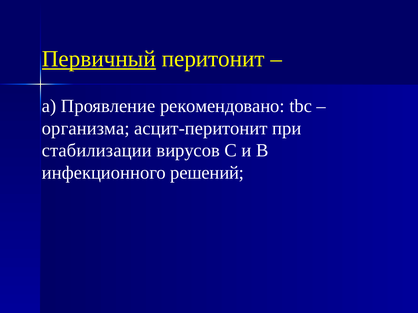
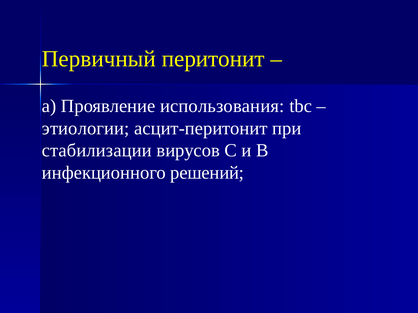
Первичный underline: present -> none
рекомендовано: рекомендовано -> использования
организма: организма -> этиологии
